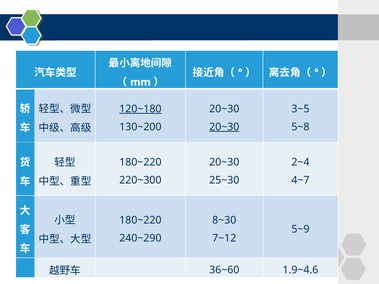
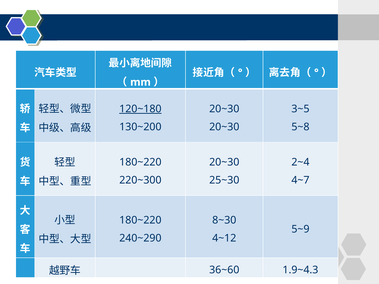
20~30 at (224, 127) underline: present -> none
7~12: 7~12 -> 4~12
1.9~4.6: 1.9~4.6 -> 1.9~4.3
